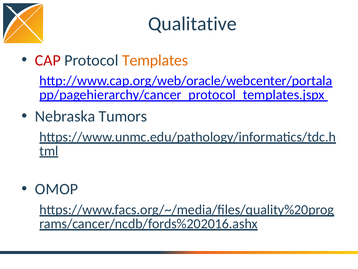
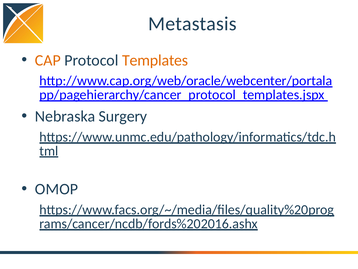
Qualitative: Qualitative -> Metastasis
CAP colour: red -> orange
Tumors: Tumors -> Surgery
